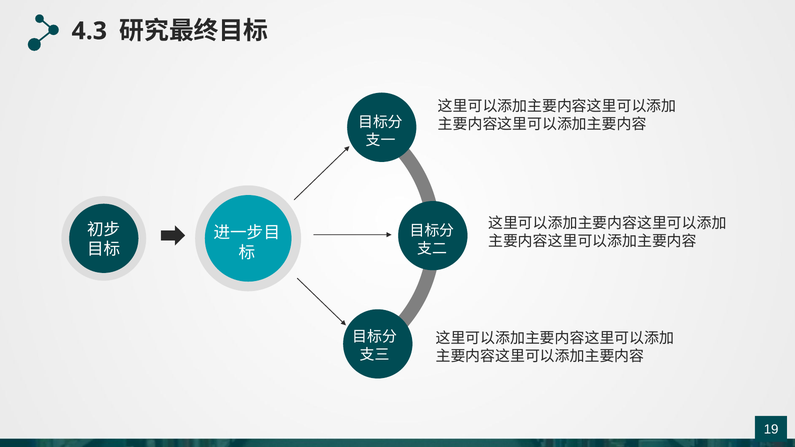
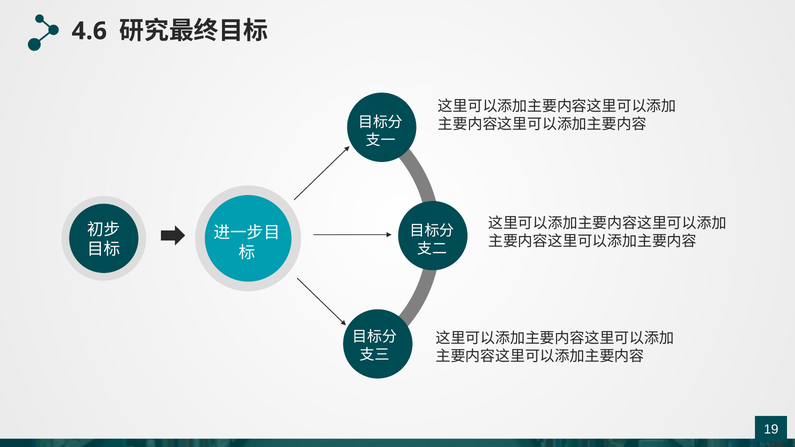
4.3: 4.3 -> 4.6
